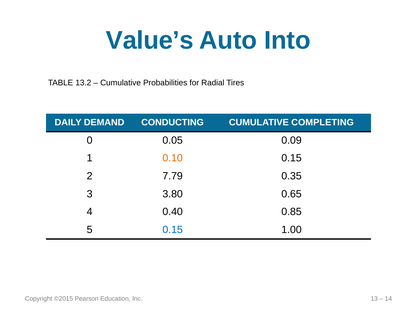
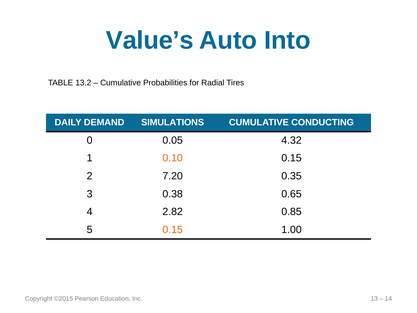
CONDUCTING: CONDUCTING -> SIMULATIONS
COMPLETING: COMPLETING -> CONDUCTING
0.09: 0.09 -> 4.32
7.79: 7.79 -> 7.20
3.80: 3.80 -> 0.38
0.40: 0.40 -> 2.82
0.15 at (173, 230) colour: blue -> orange
